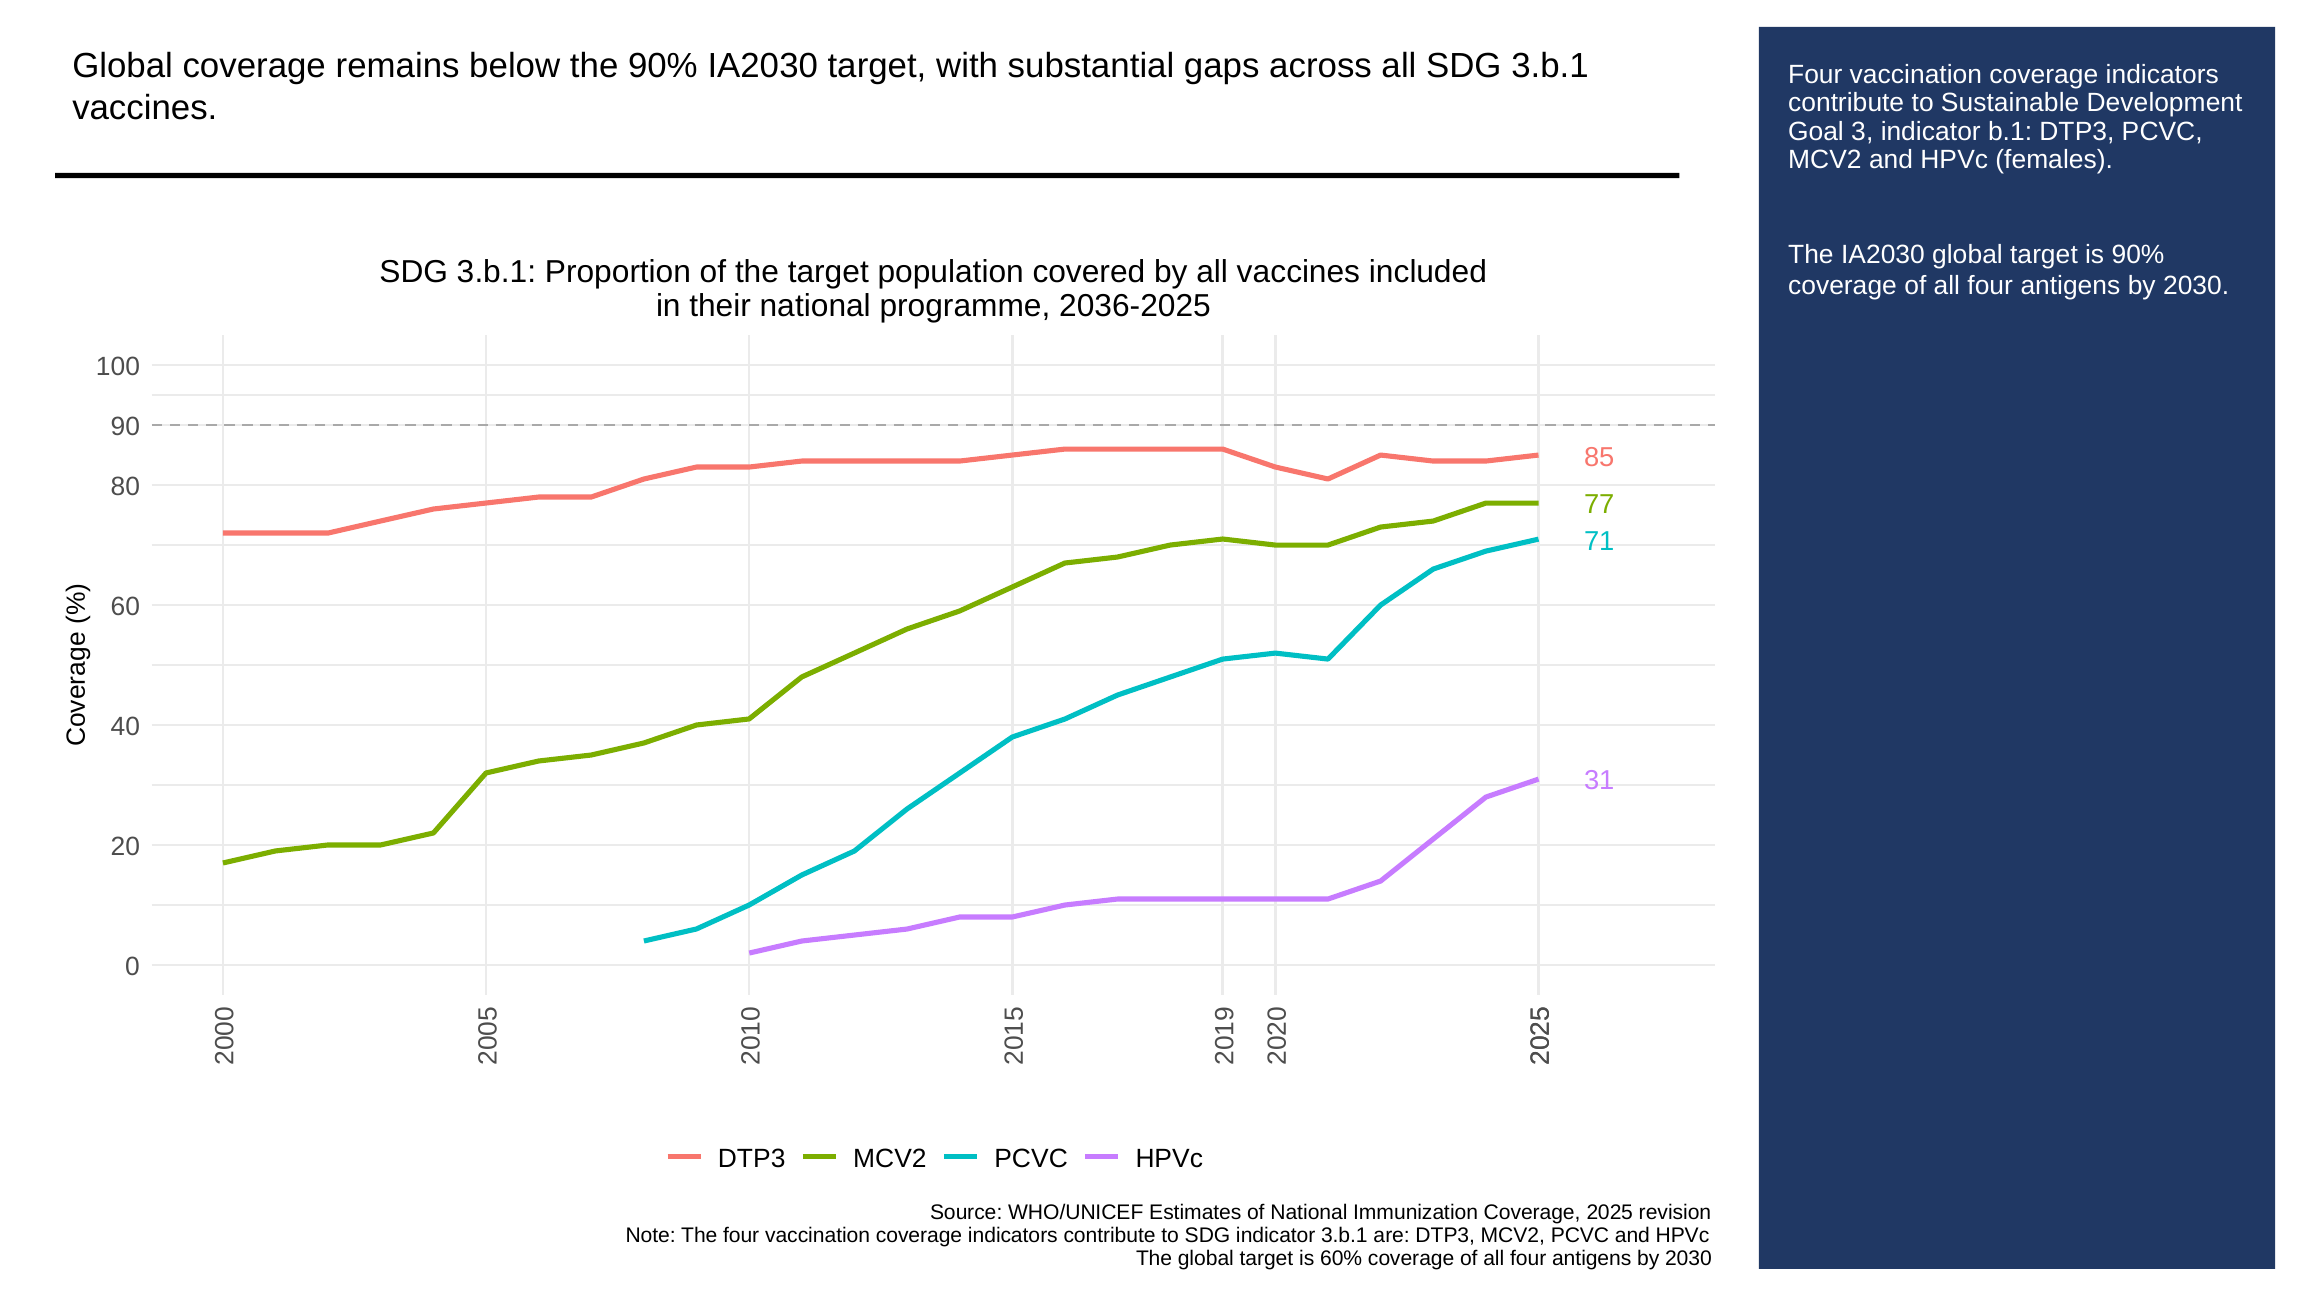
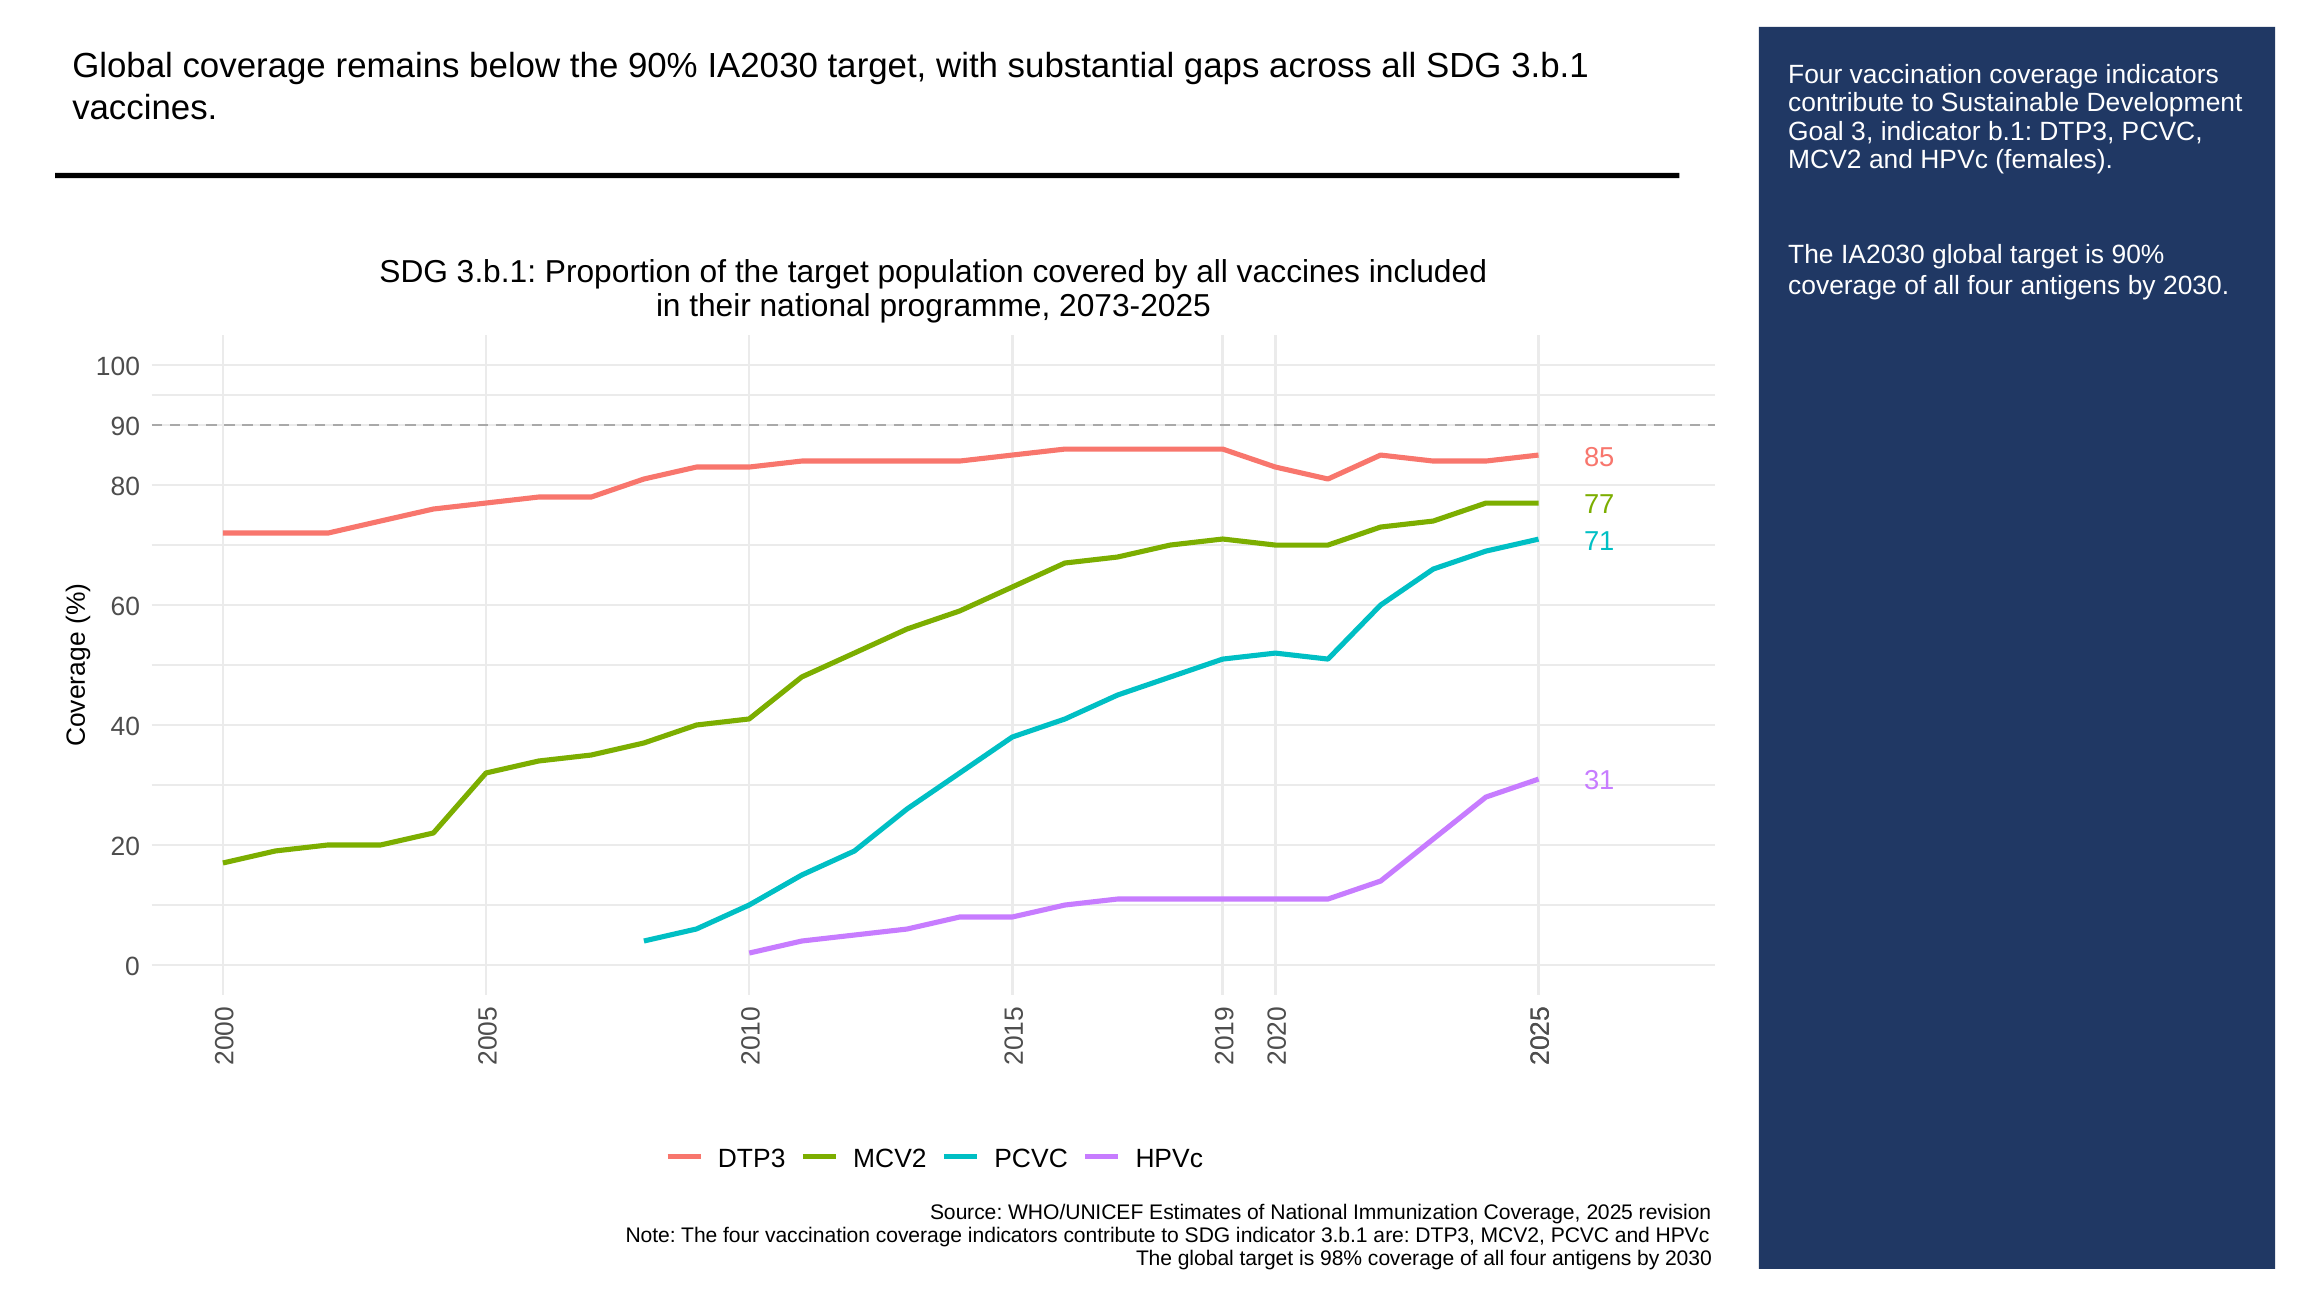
2036-2025: 2036-2025 -> 2073-2025
60%: 60% -> 98%
